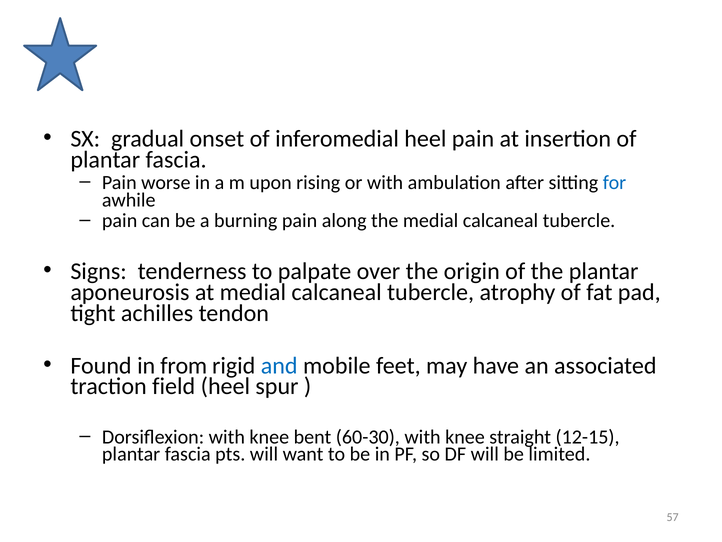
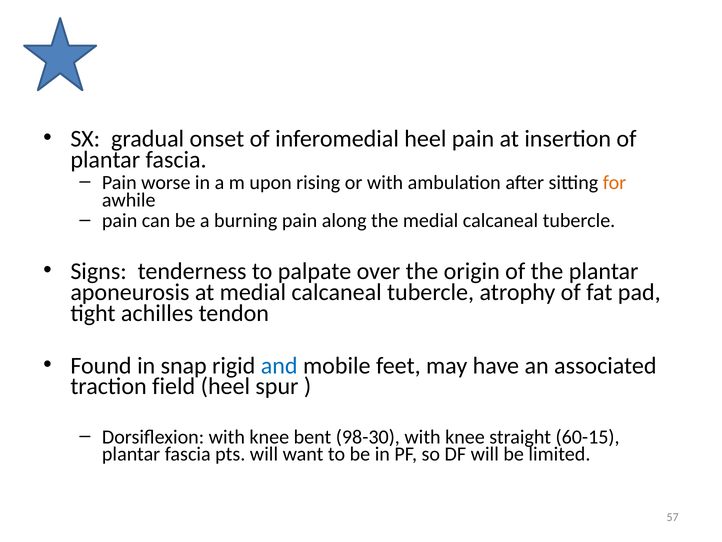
for colour: blue -> orange
from: from -> snap
60-30: 60-30 -> 98-30
12-15: 12-15 -> 60-15
